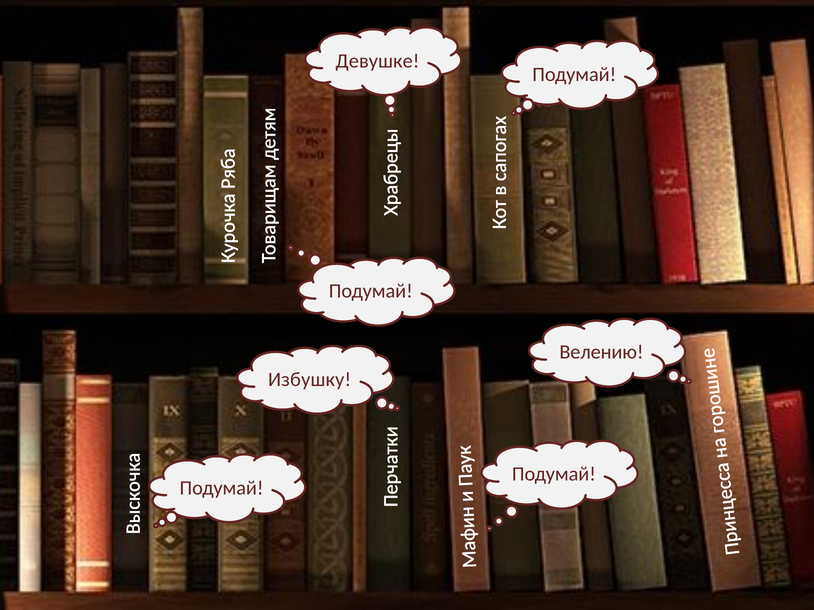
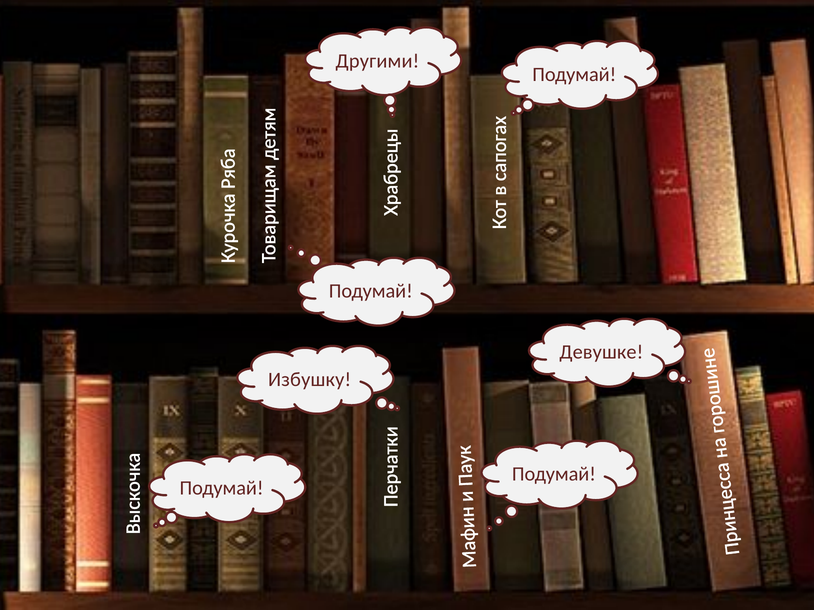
Девушке: Девушке -> Другими
Велению: Велению -> Девушке
